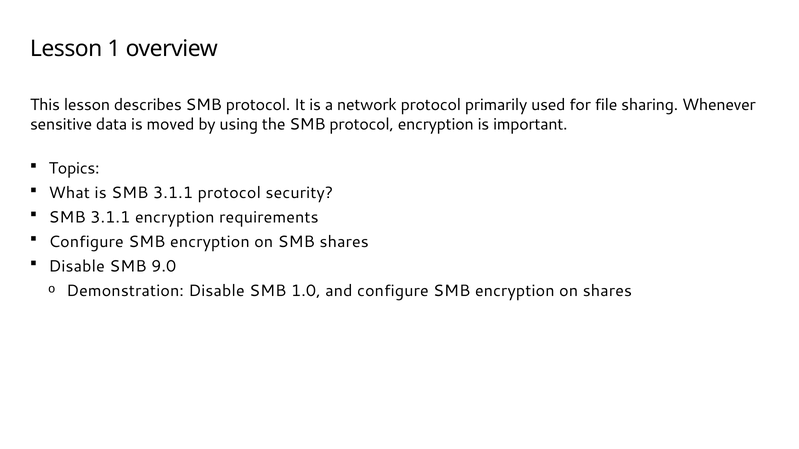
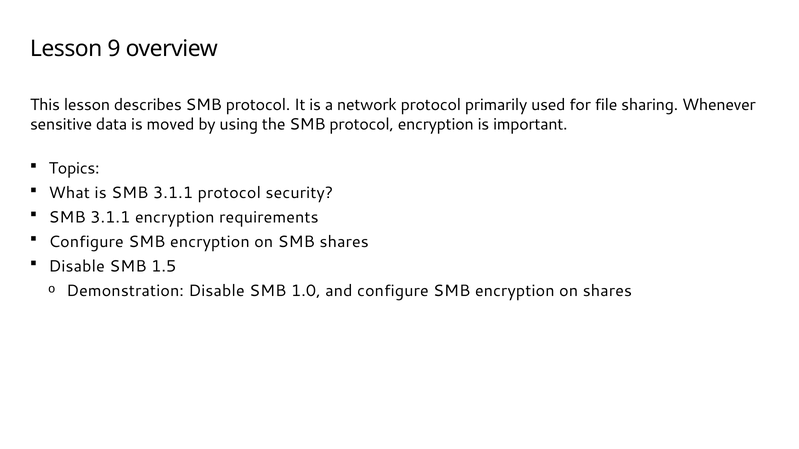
1: 1 -> 9
9.0: 9.0 -> 1.5
